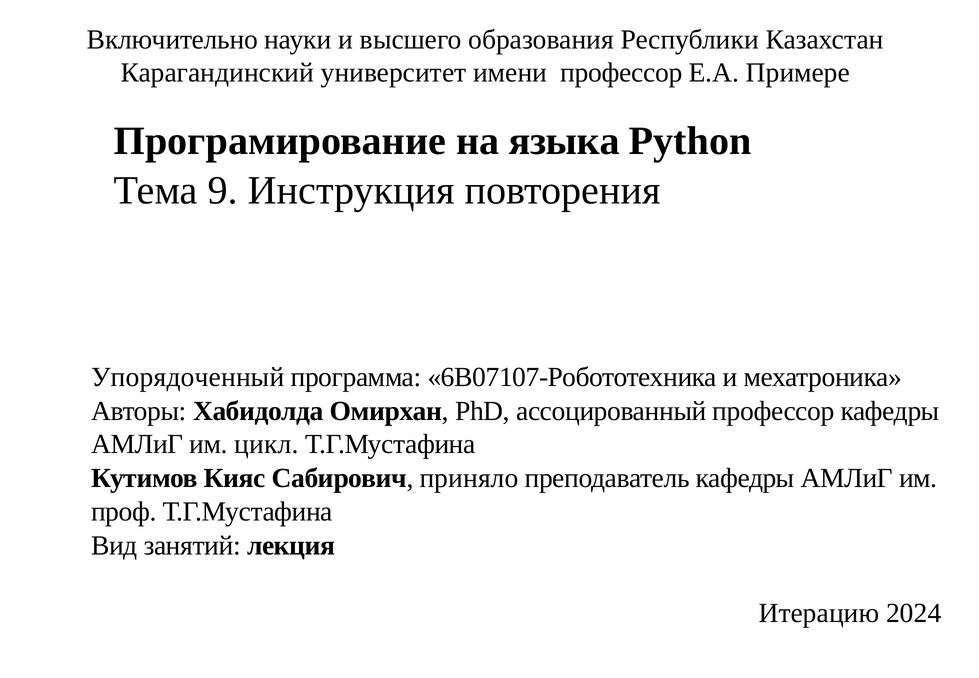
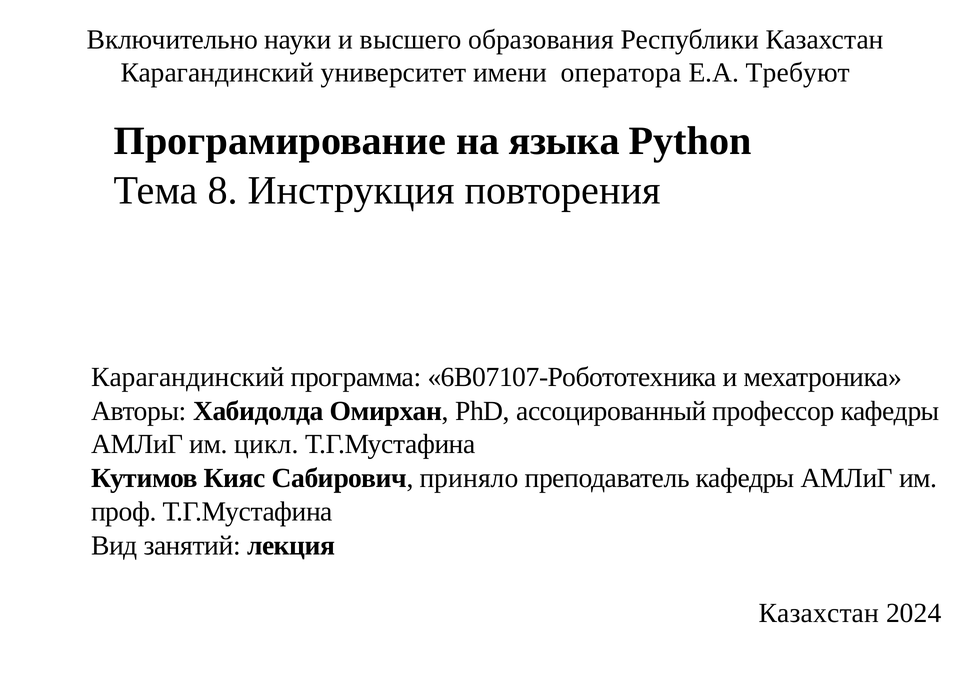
имени профессор: профессор -> оператора
Примере: Примере -> Требуют
9: 9 -> 8
Упорядоченный at (188, 377): Упорядоченный -> Карагандинский
Итерацию at (819, 613): Итерацию -> Казахстан
